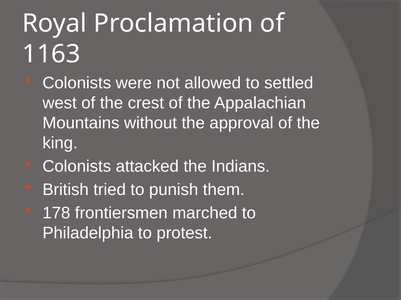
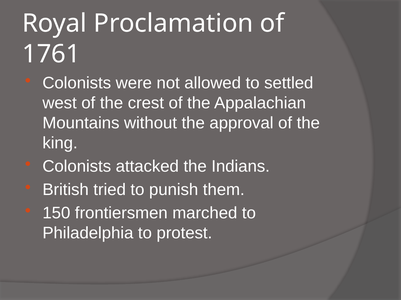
1163: 1163 -> 1761
178: 178 -> 150
